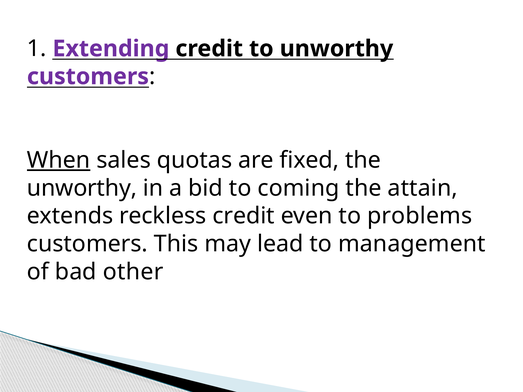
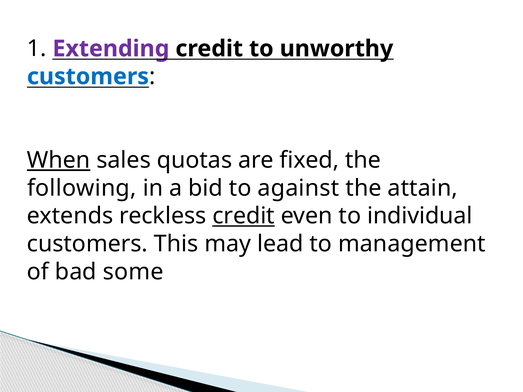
customers at (88, 77) colour: purple -> blue
unworthy at (82, 188): unworthy -> following
coming: coming -> against
credit at (244, 216) underline: none -> present
problems: problems -> individual
other: other -> some
